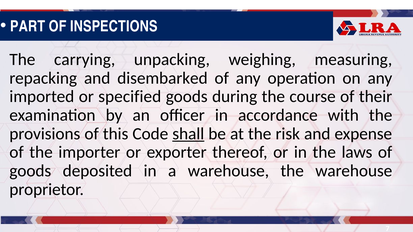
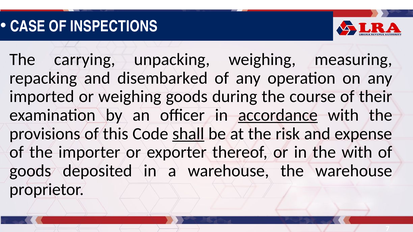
PART: PART -> CASE
or specified: specified -> weighing
accordance underline: none -> present
the laws: laws -> with
